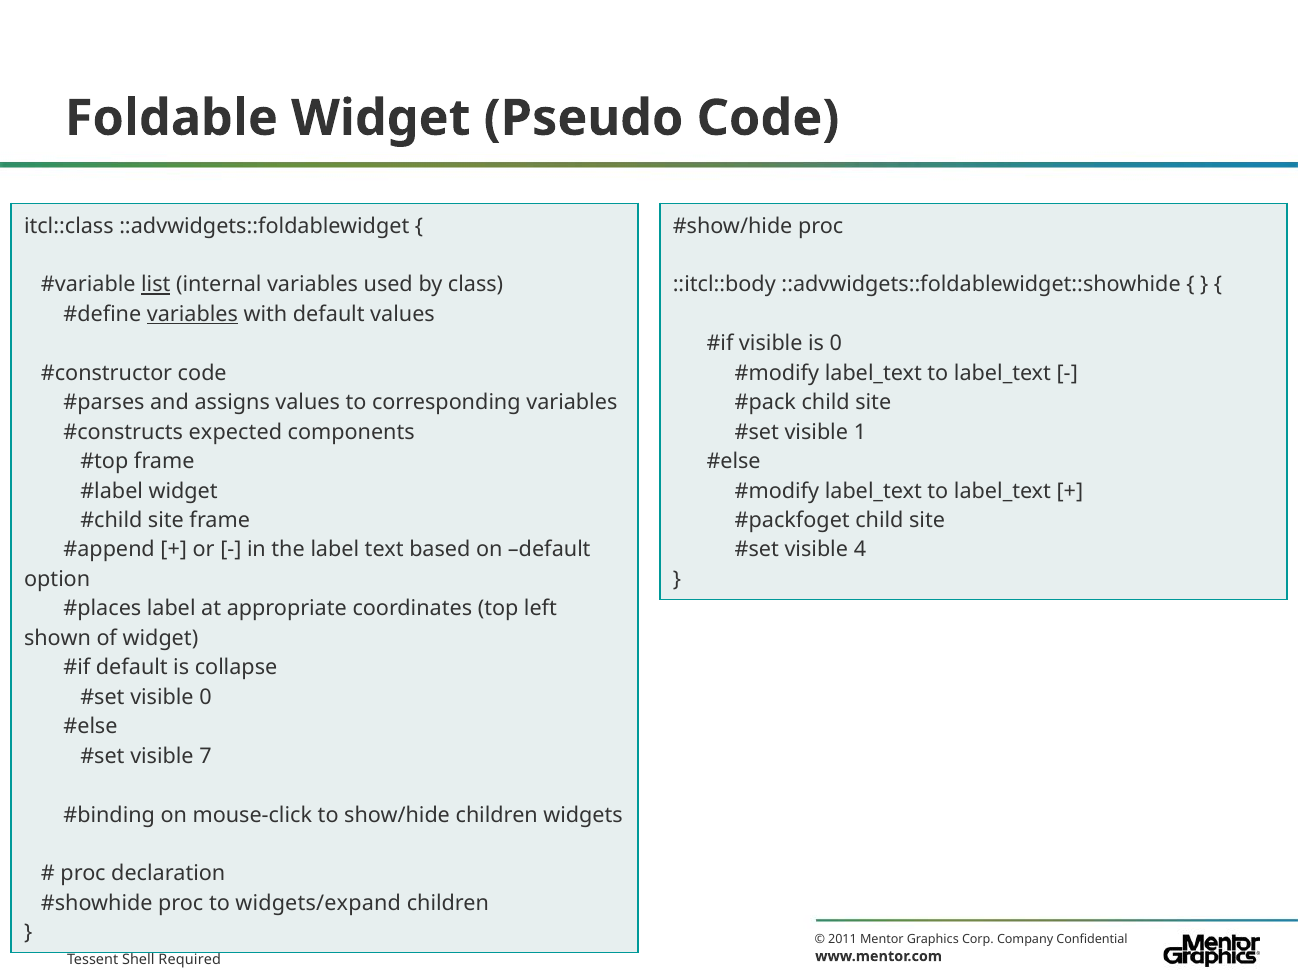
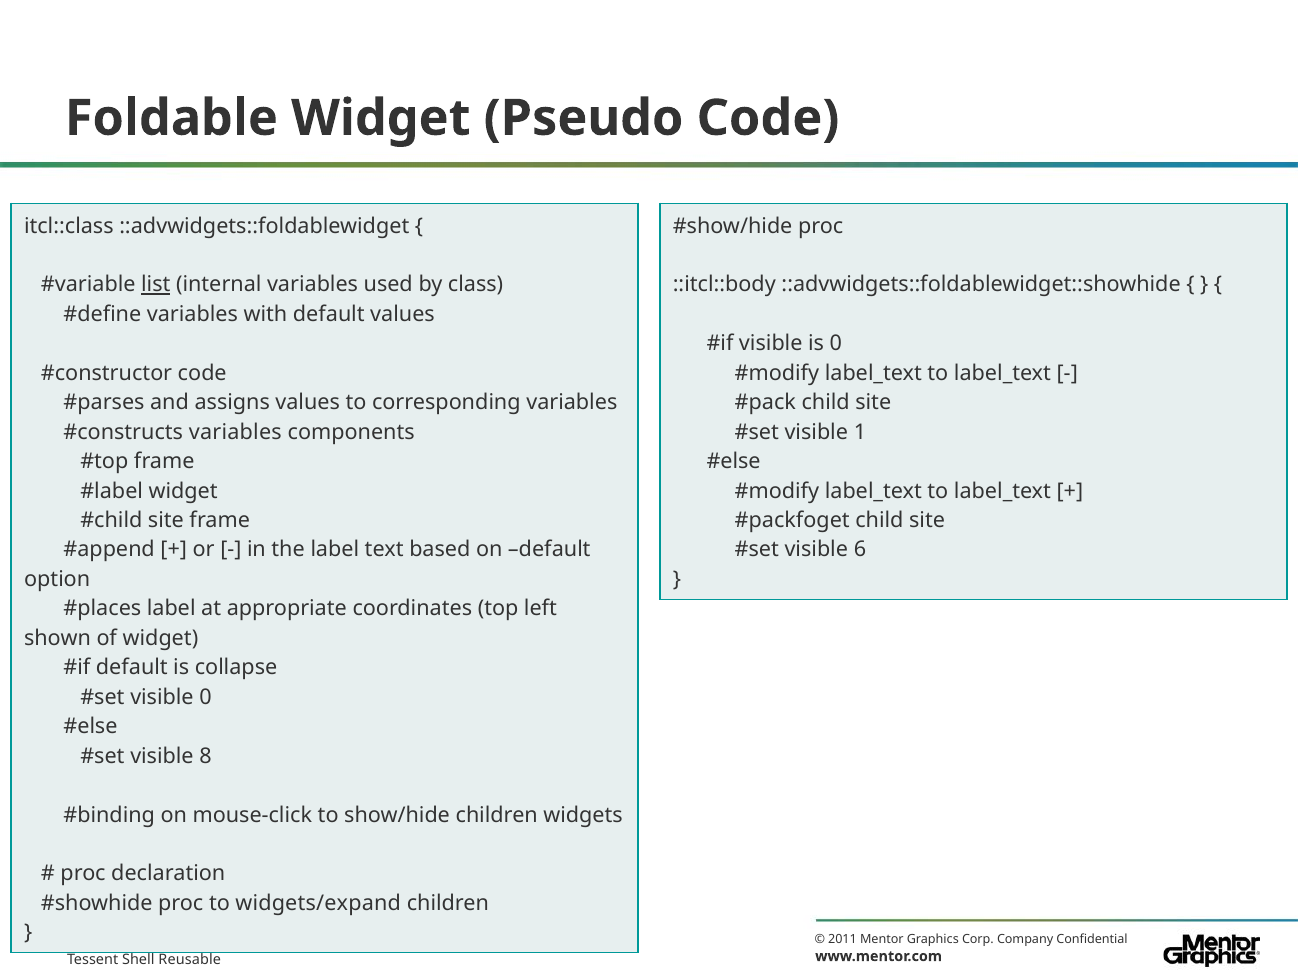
variables at (192, 314) underline: present -> none
expected at (235, 432): expected -> variables
4: 4 -> 6
7: 7 -> 8
Required: Required -> Reusable
